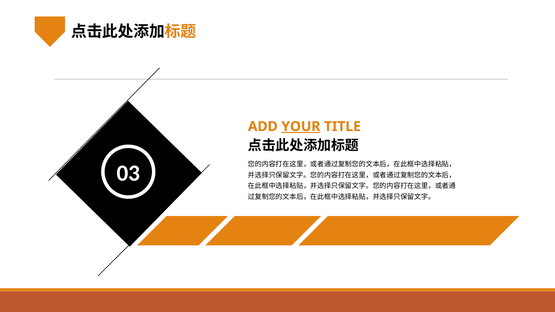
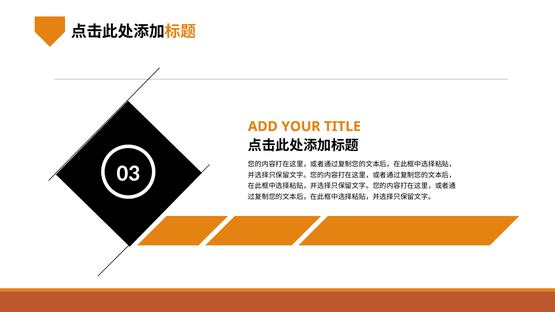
YOUR underline: present -> none
